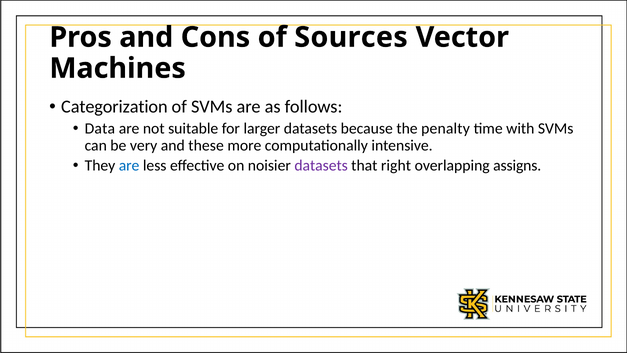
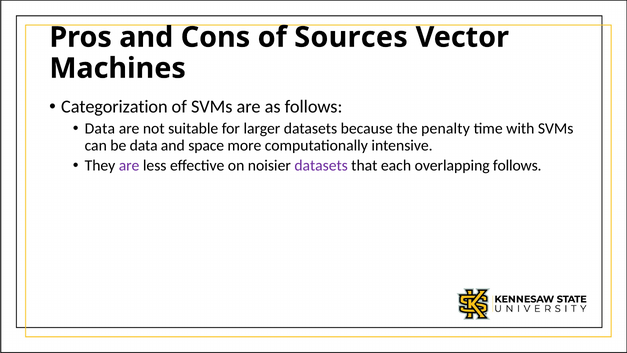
be very: very -> data
these: these -> space
are at (129, 166) colour: blue -> purple
right: right -> each
overlapping assigns: assigns -> follows
